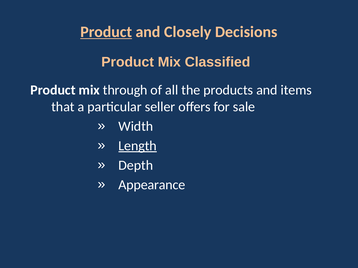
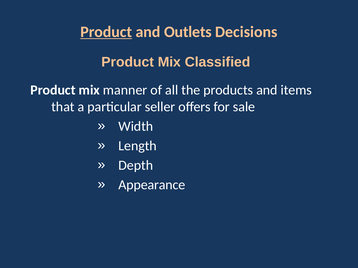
Closely: Closely -> Outlets
through: through -> manner
Length underline: present -> none
